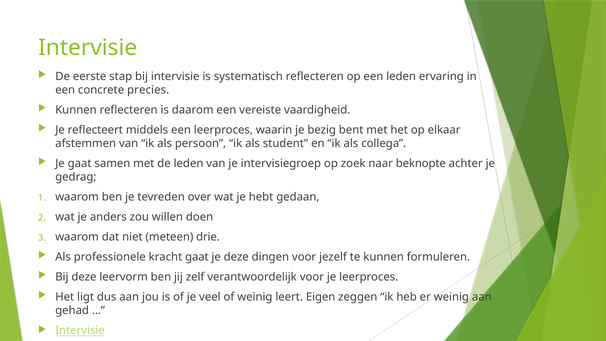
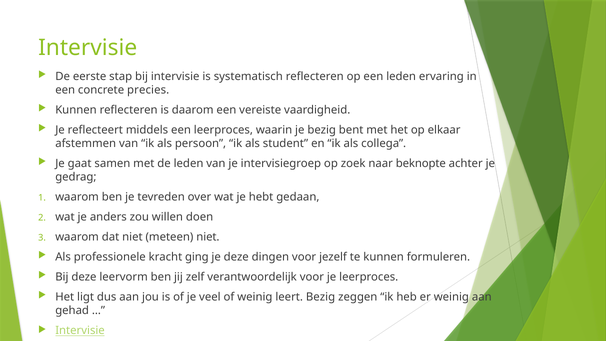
meteen drie: drie -> niet
kracht gaat: gaat -> ging
leert Eigen: Eigen -> Bezig
